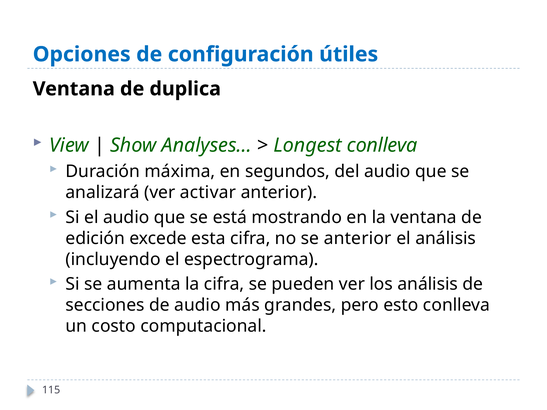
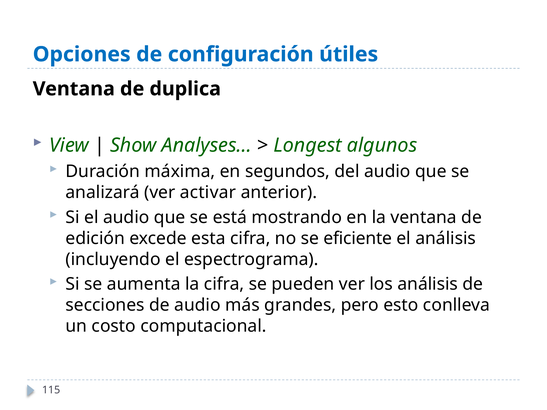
Longest conlleva: conlleva -> algunos
se anterior: anterior -> eficiente
